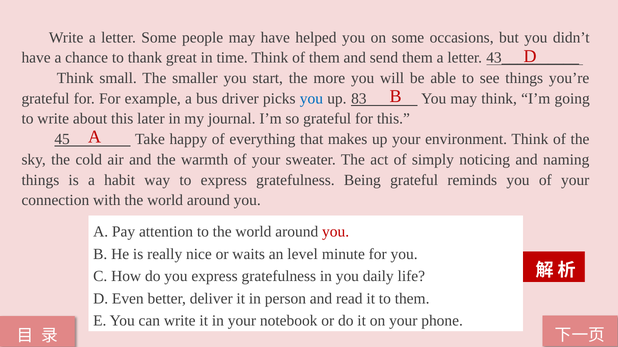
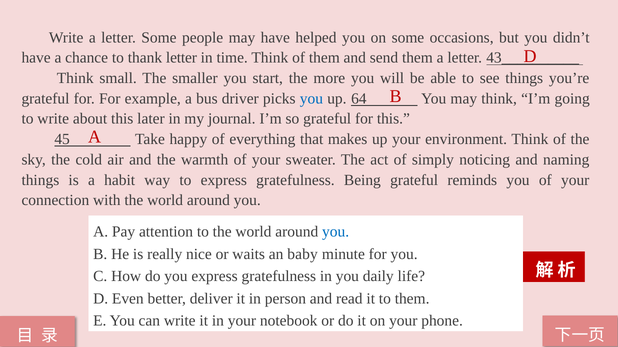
thank great: great -> letter
83: 83 -> 64
you at (336, 232) colour: red -> blue
level: level -> baby
